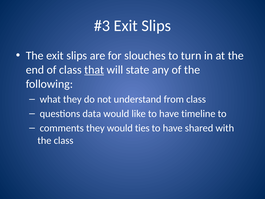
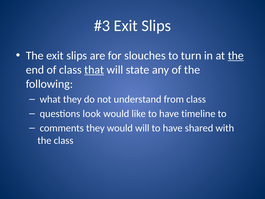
the at (236, 56) underline: none -> present
data: data -> look
would ties: ties -> will
